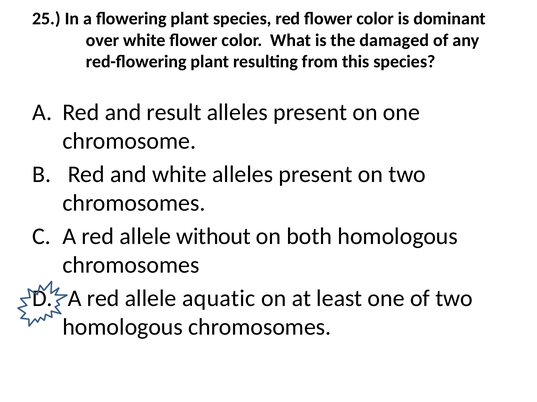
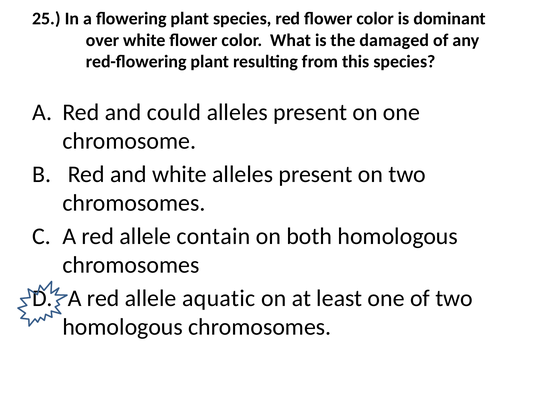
result: result -> could
without: without -> contain
